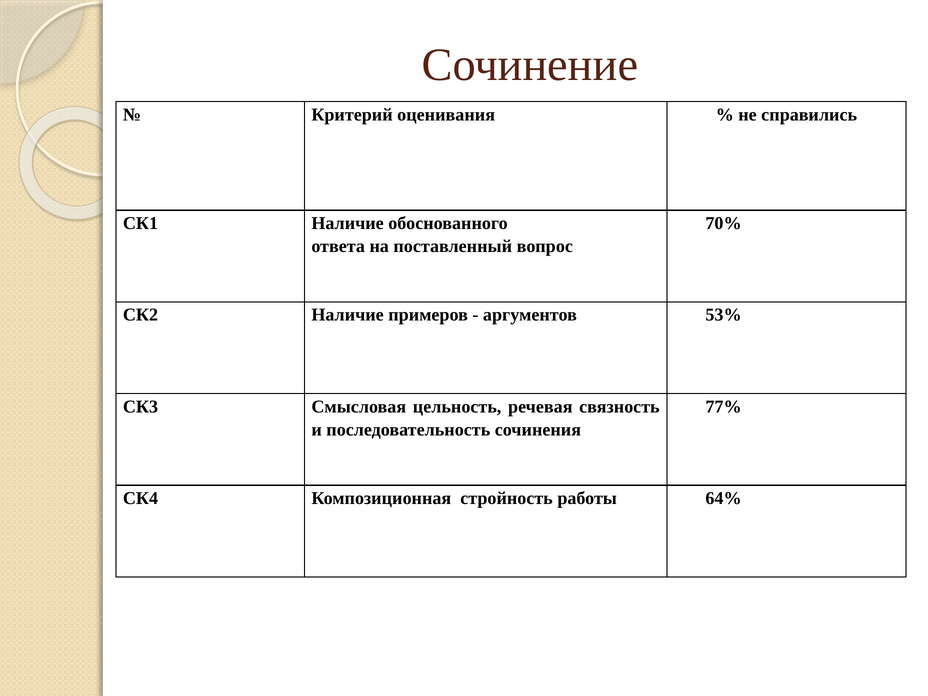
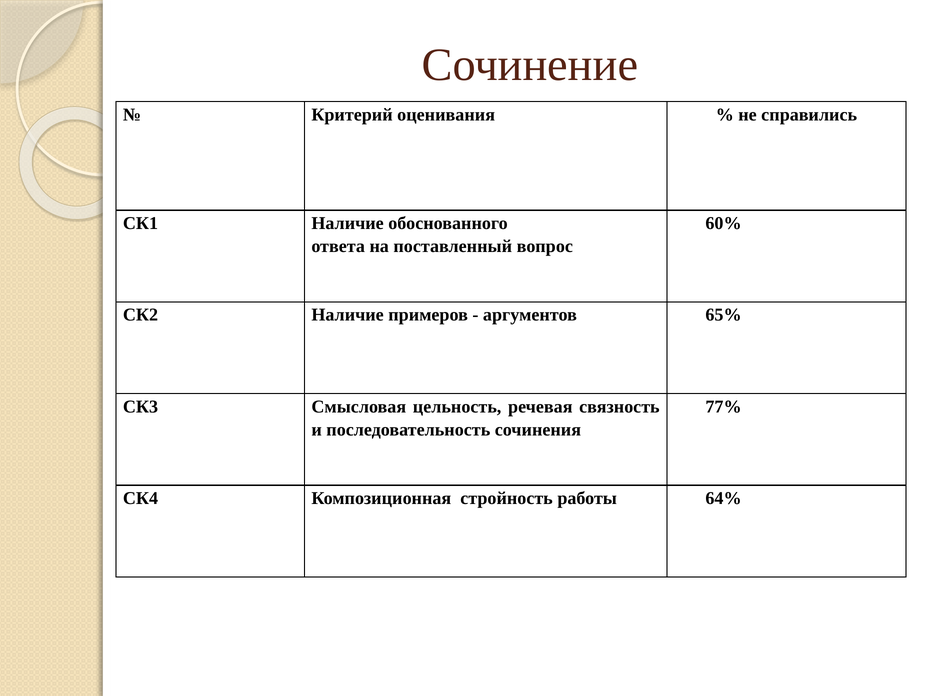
70%: 70% -> 60%
53%: 53% -> 65%
